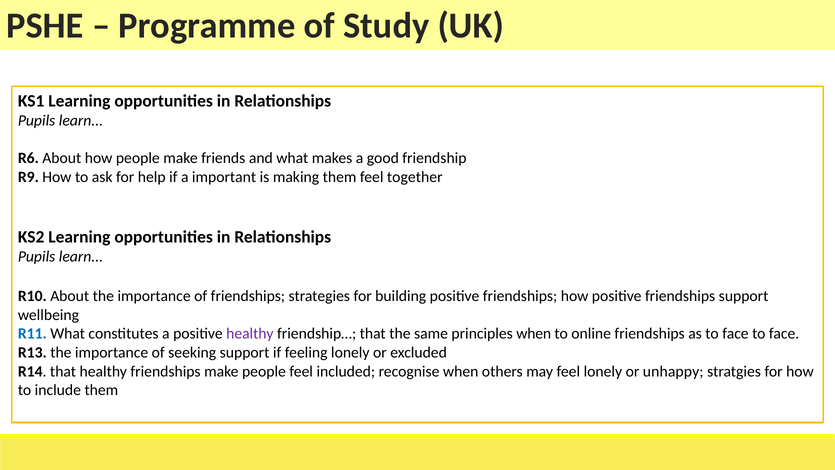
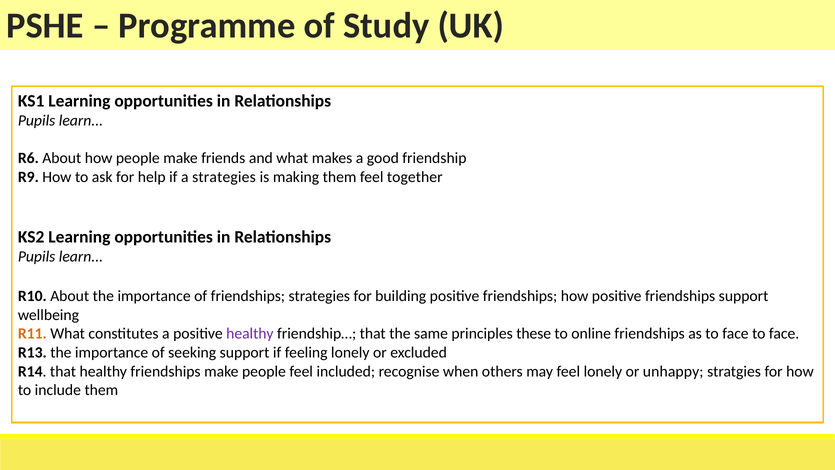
a important: important -> strategies
R11 colour: blue -> orange
principles when: when -> these
